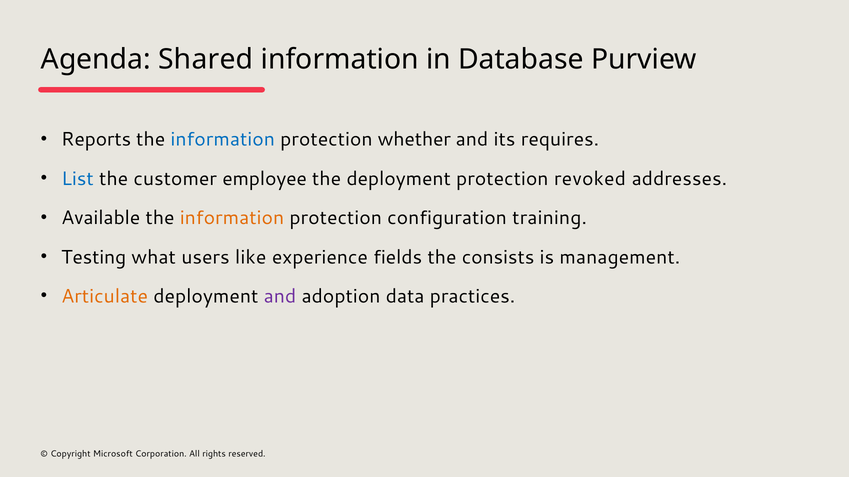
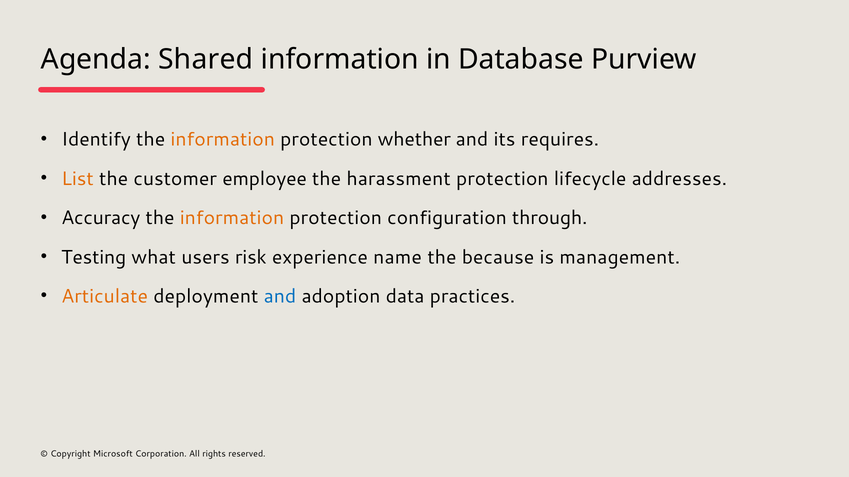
Reports: Reports -> Identify
information at (223, 140) colour: blue -> orange
List colour: blue -> orange
the deployment: deployment -> harassment
revoked: revoked -> lifecycle
Available: Available -> Accuracy
training: training -> through
like: like -> risk
fields: fields -> name
consists: consists -> because
and at (280, 297) colour: purple -> blue
